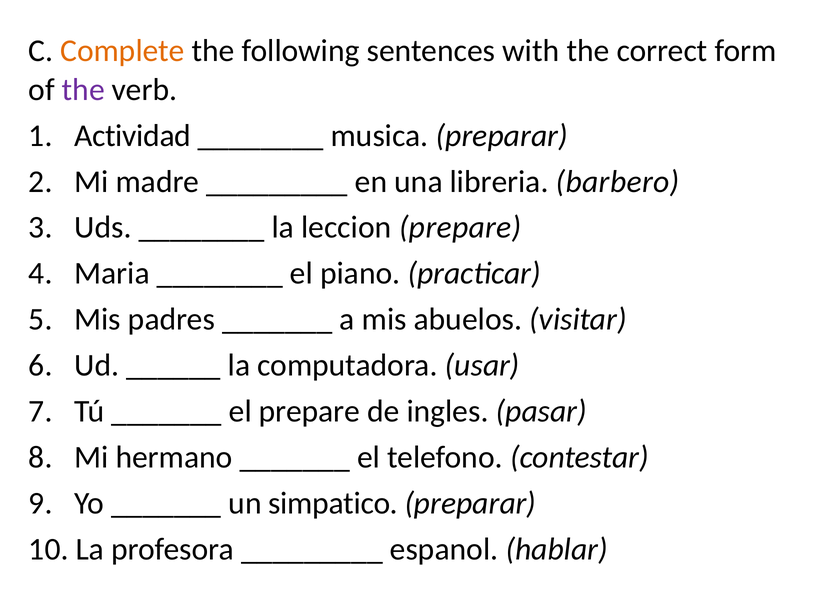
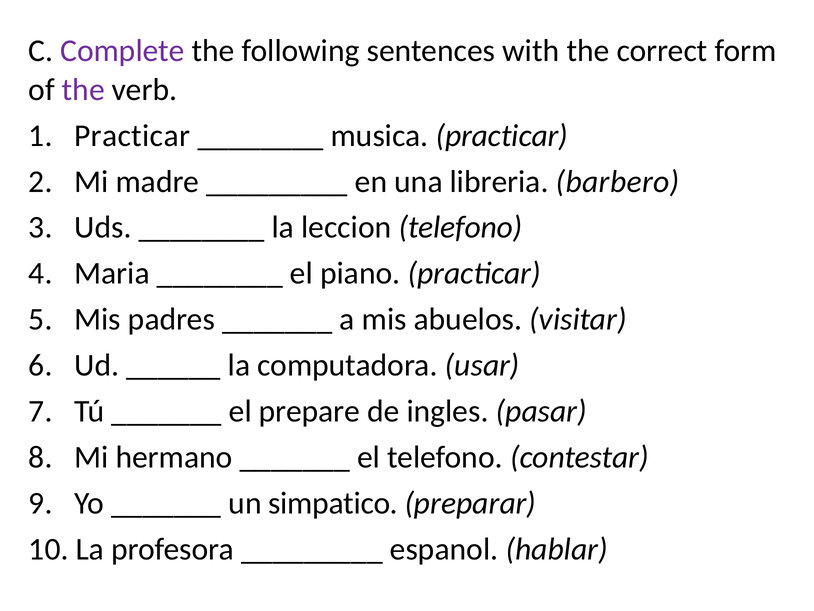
Complete colour: orange -> purple
Actividad at (133, 135): Actividad -> Practicar
musica preparar: preparar -> practicar
leccion prepare: prepare -> telefono
